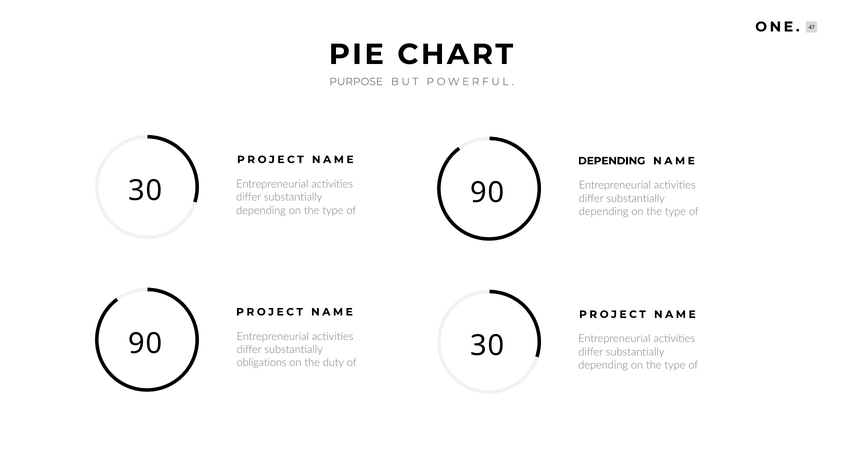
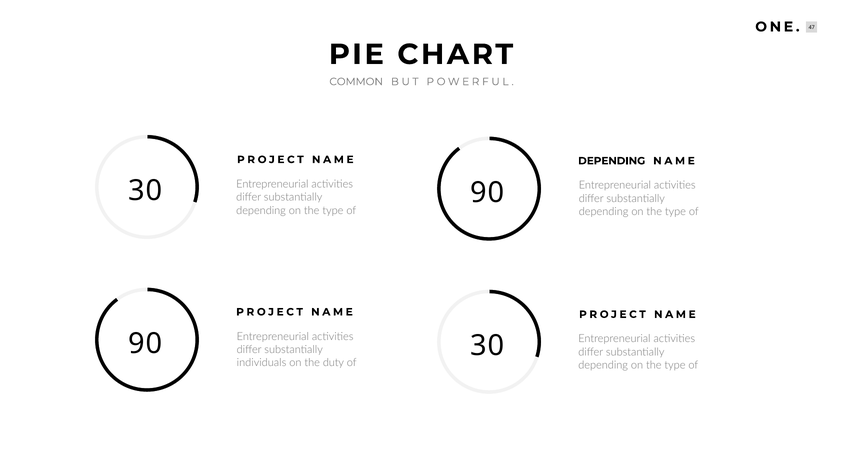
PURPOSE: PURPOSE -> COMMON
obligations: obligations -> individuals
